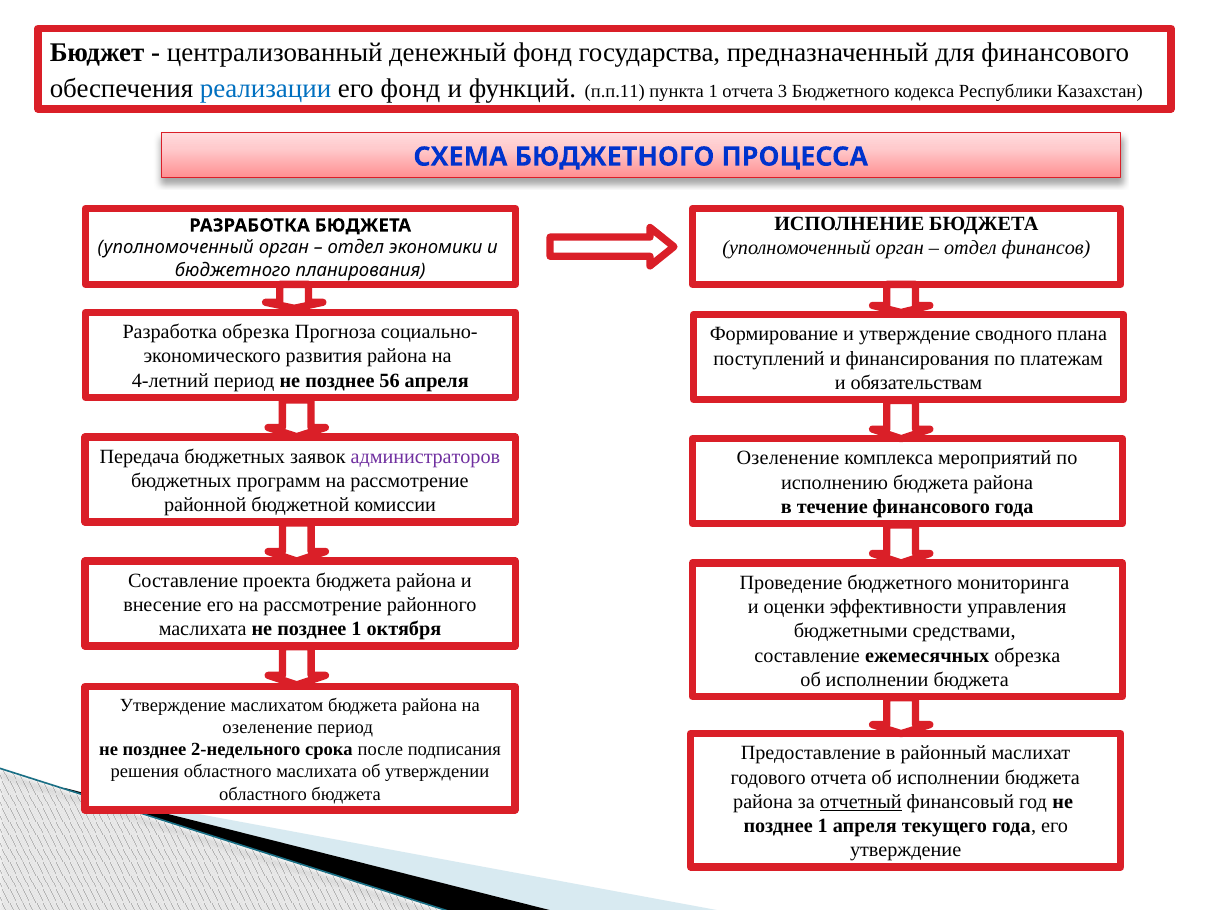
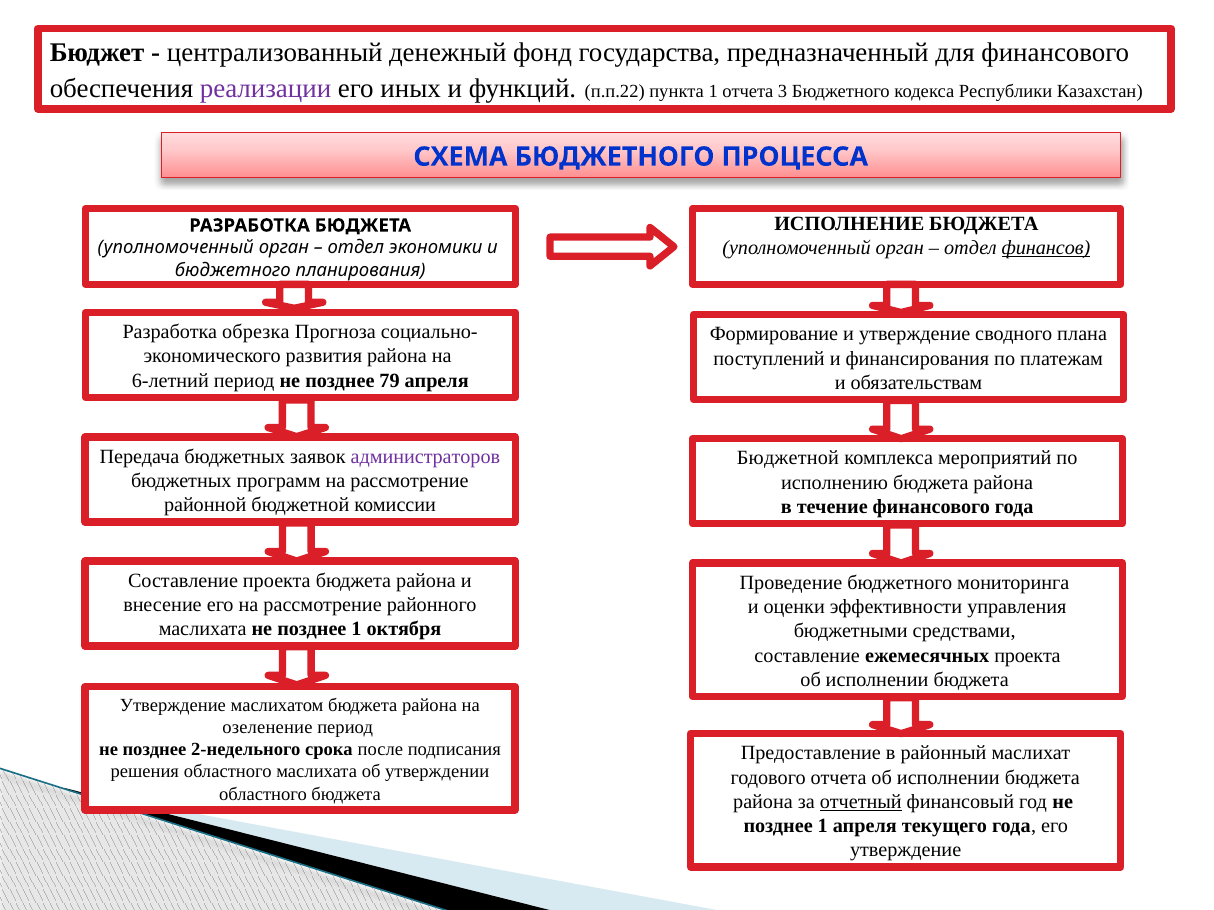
реализации colour: blue -> purple
его фонд: фонд -> иных
п.п.11: п.п.11 -> п.п.22
финансов underline: none -> present
4-летний: 4-летний -> 6-летний
56: 56 -> 79
Озеленение at (788, 459): Озеленение -> Бюджетной
ежемесячных обрезка: обрезка -> проекта
